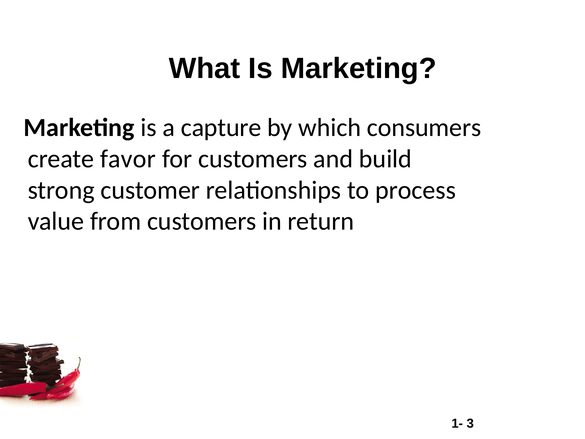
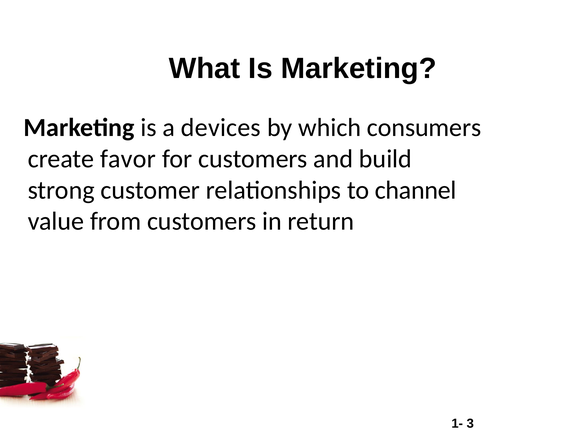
capture: capture -> devices
process: process -> channel
